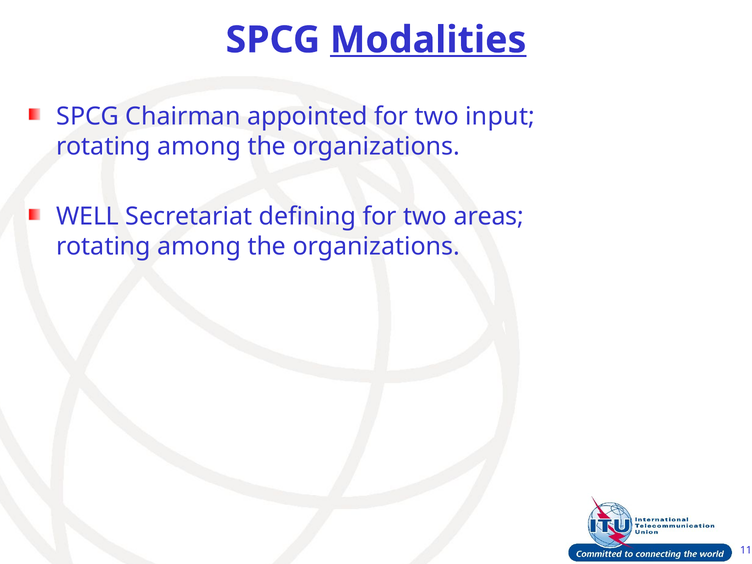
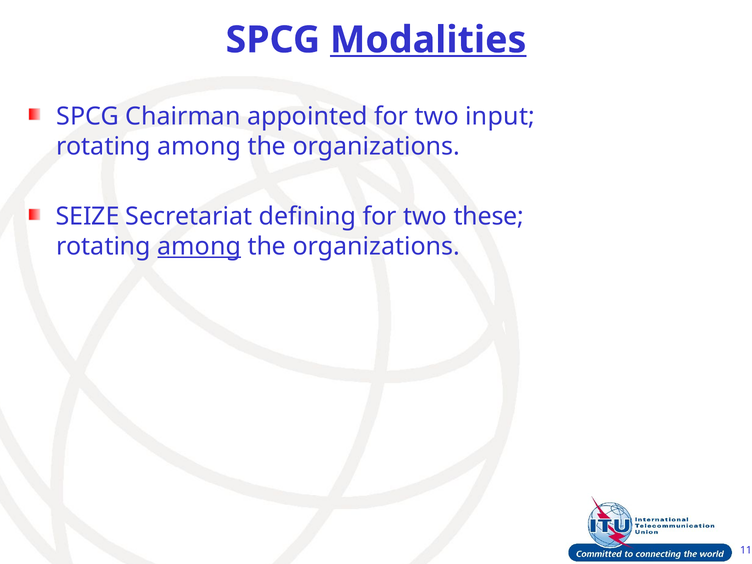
WELL: WELL -> SEIZE
areas: areas -> these
among at (199, 247) underline: none -> present
